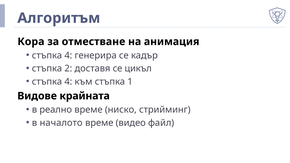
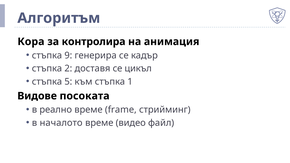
отместване: отместване -> контролира
4 at (68, 55): 4 -> 9
4 at (68, 82): 4 -> 5
крайната: крайната -> посоката
ниско: ниско -> frame
